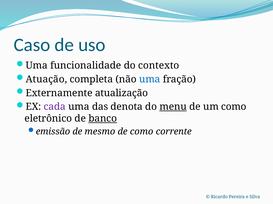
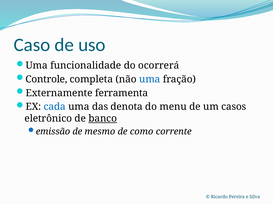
contexto: contexto -> ocorrerá
Atuação: Atuação -> Controle
atualização: atualização -> ferramenta
cada colour: purple -> blue
menu underline: present -> none
um como: como -> casos
